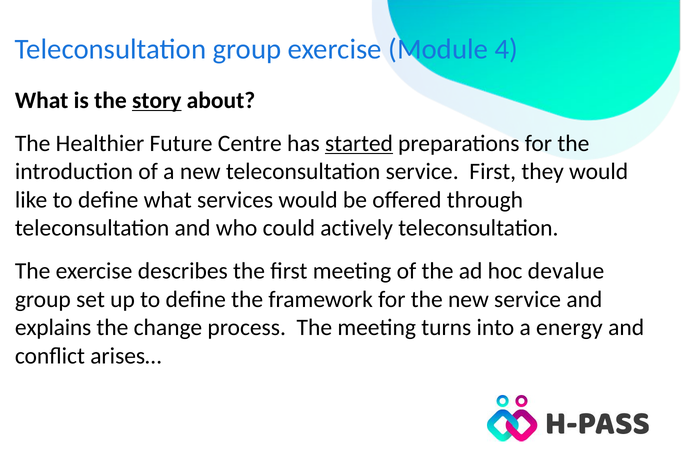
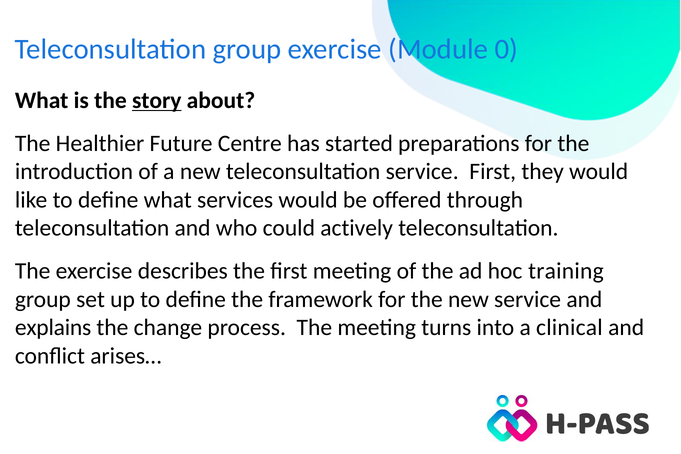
4: 4 -> 0
started underline: present -> none
devalue: devalue -> training
energy: energy -> clinical
